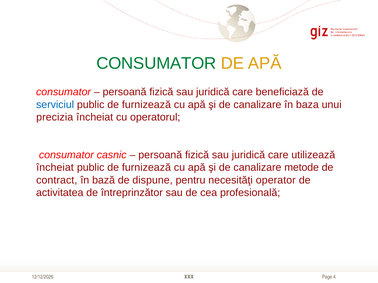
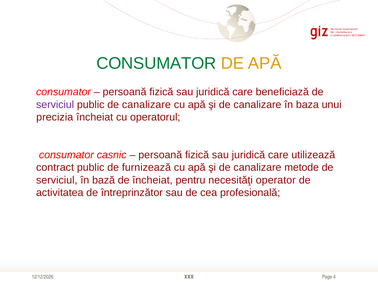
serviciul at (55, 105) colour: blue -> purple
furnizează at (146, 105): furnizează -> canalizare
încheiat at (55, 168): încheiat -> contract
contract at (57, 180): contract -> serviciul
de dispune: dispune -> încheiat
